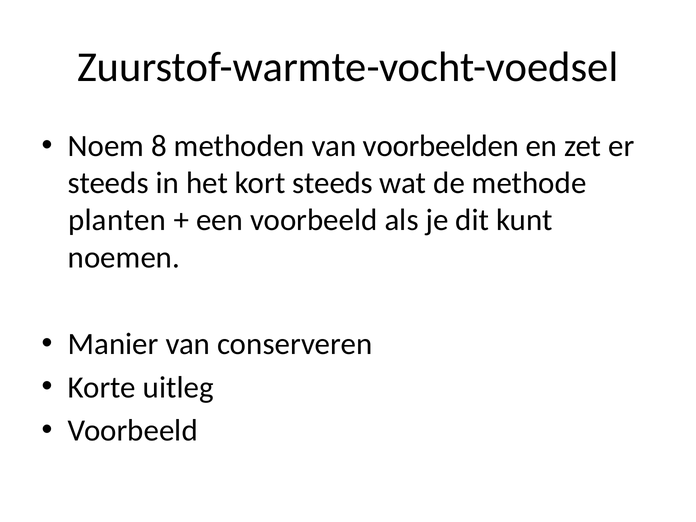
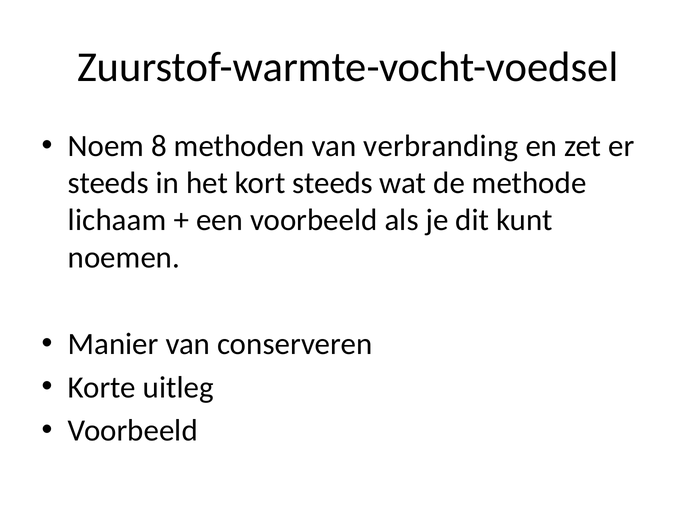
voorbeelden: voorbeelden -> verbranding
planten: planten -> lichaam
